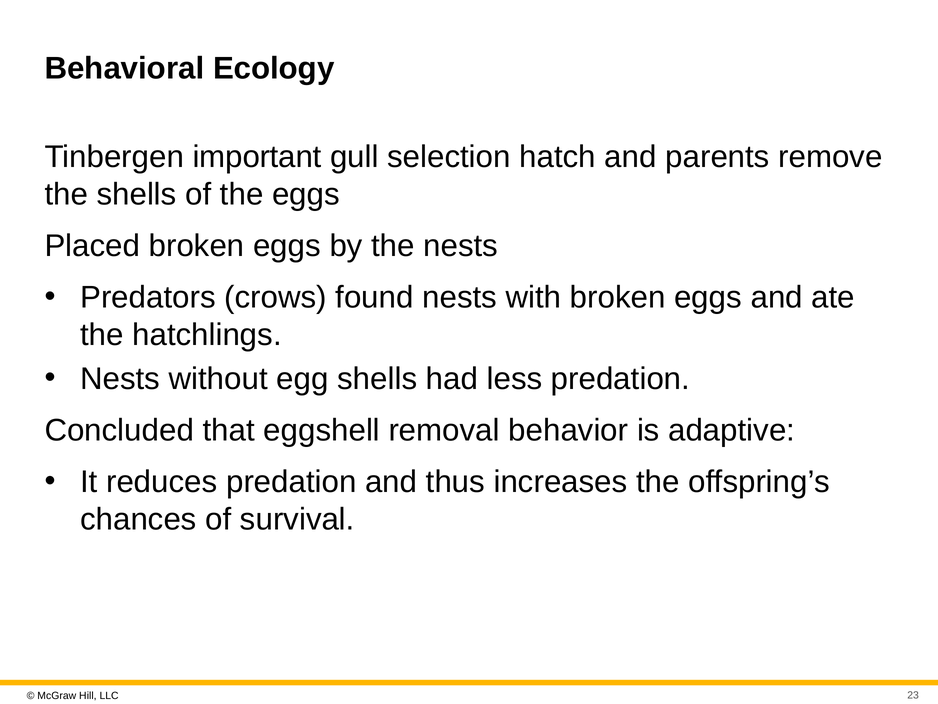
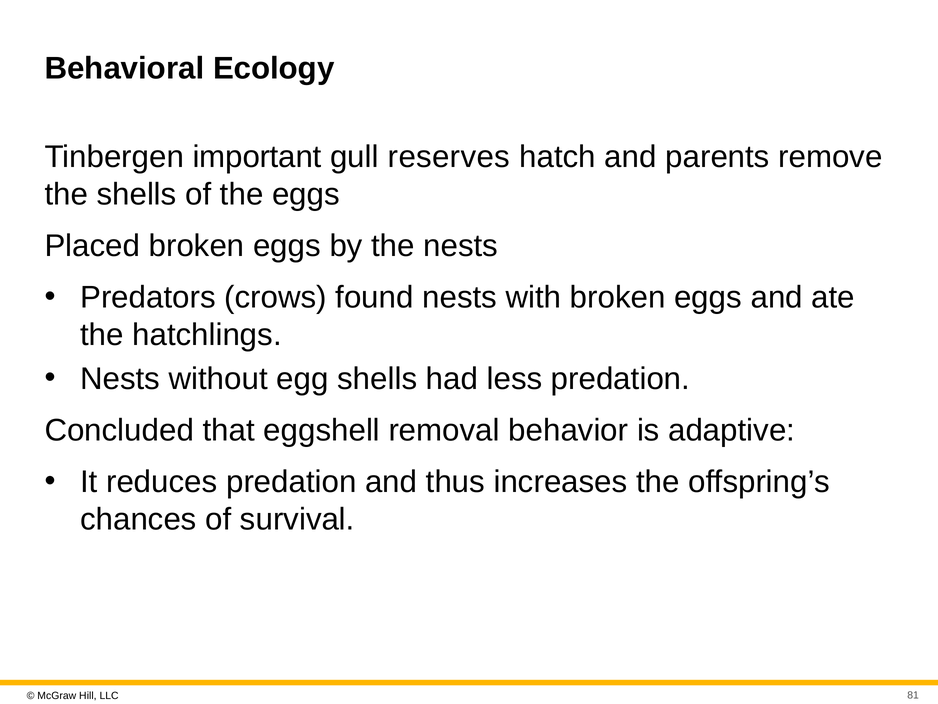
selection: selection -> reserves
23: 23 -> 81
